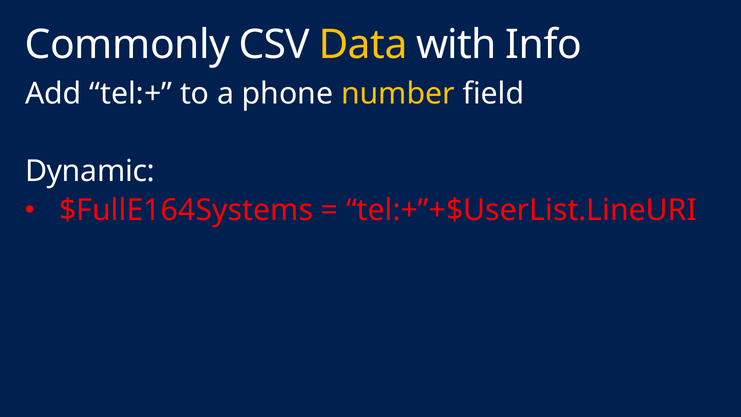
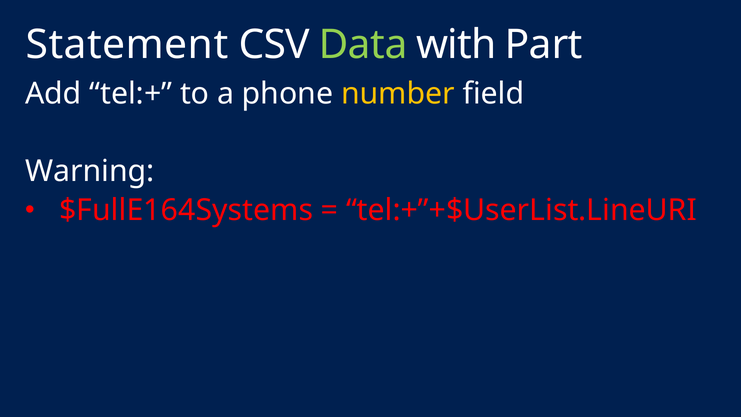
Commonly: Commonly -> Statement
Data colour: yellow -> light green
Info: Info -> Part
Dynamic: Dynamic -> Warning
